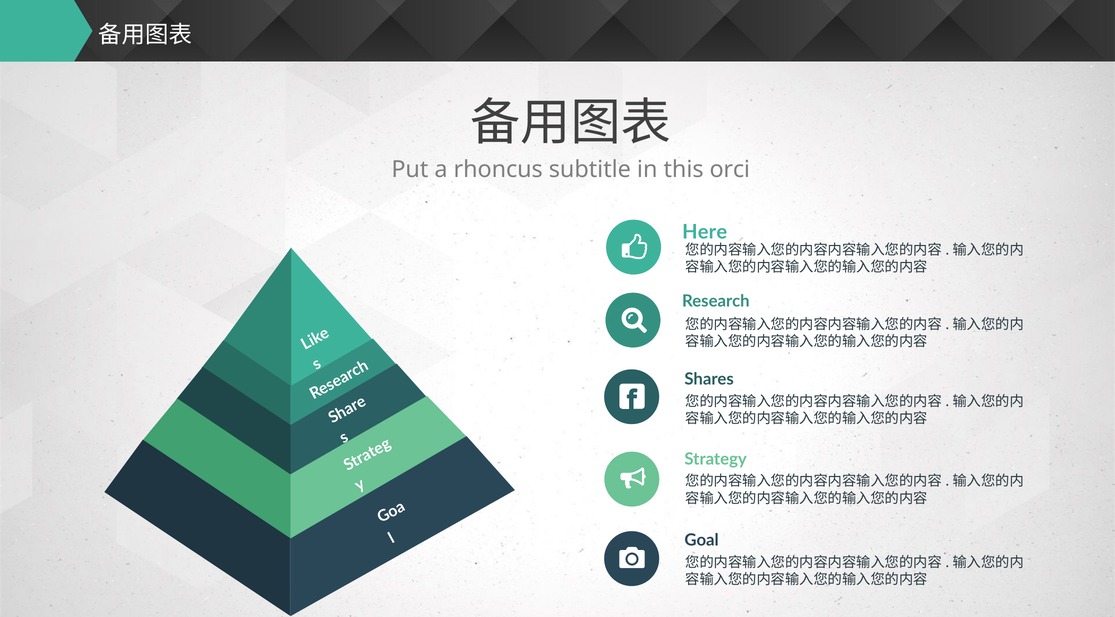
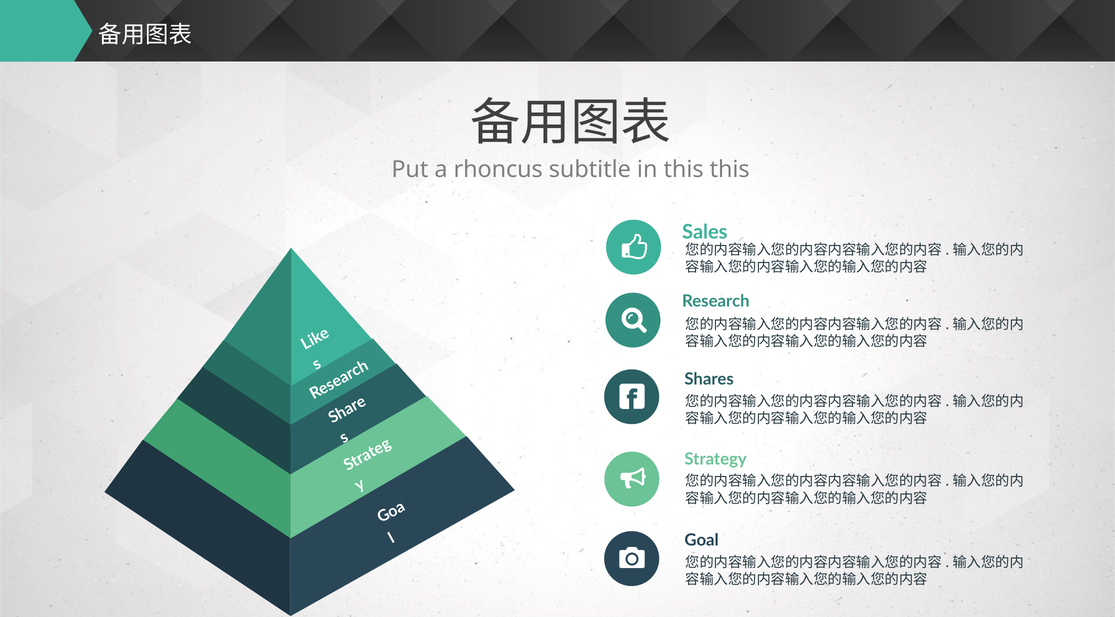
this orci: orci -> this
Here: Here -> Sales
